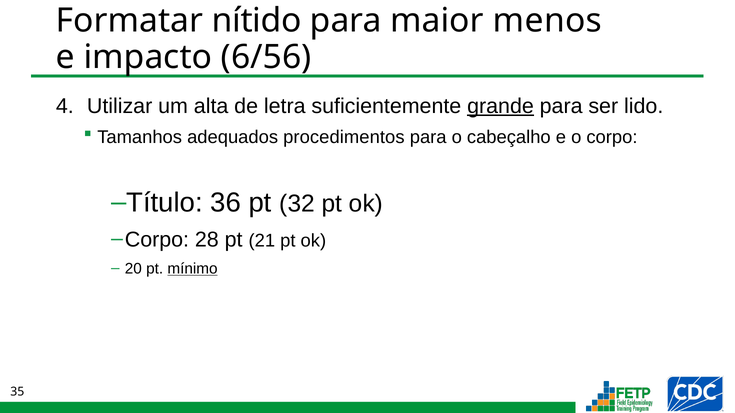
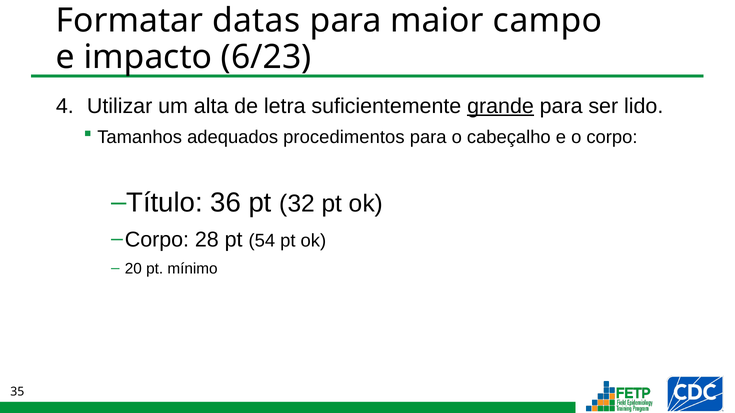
nítido: nítido -> datas
menos: menos -> campo
6/56: 6/56 -> 6/23
21: 21 -> 54
mínimo underline: present -> none
